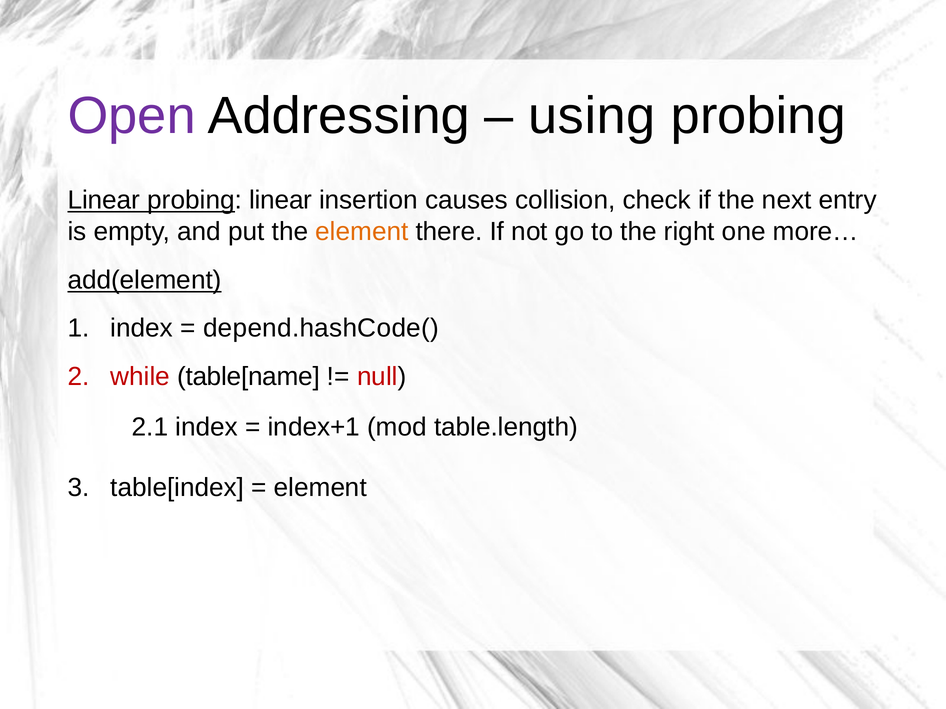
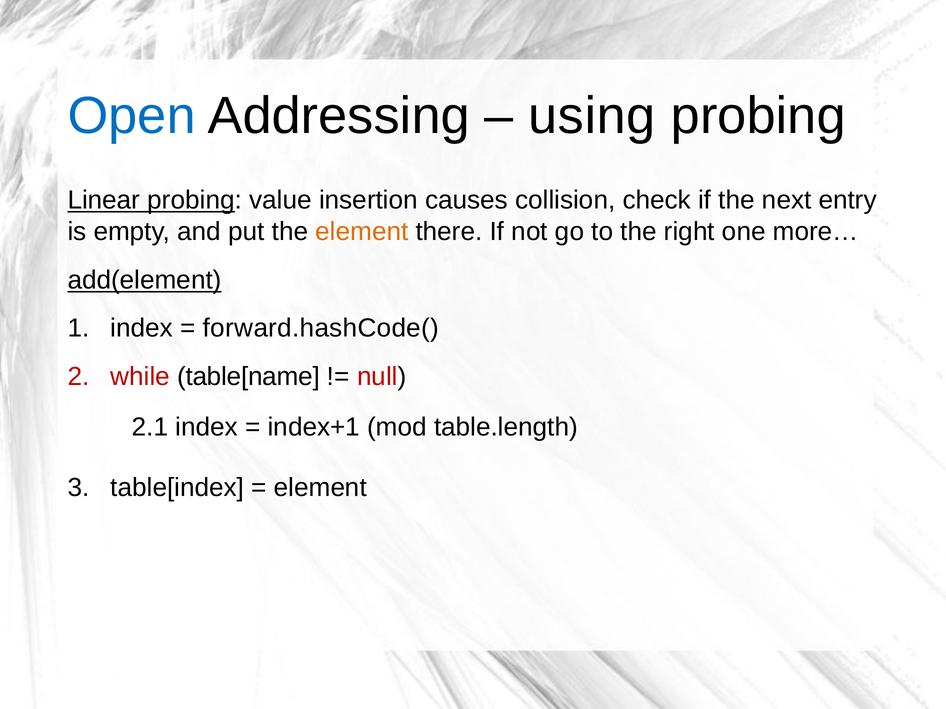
Open colour: purple -> blue
Linear probing linear: linear -> value
depend.hashCode(: depend.hashCode( -> forward.hashCode(
